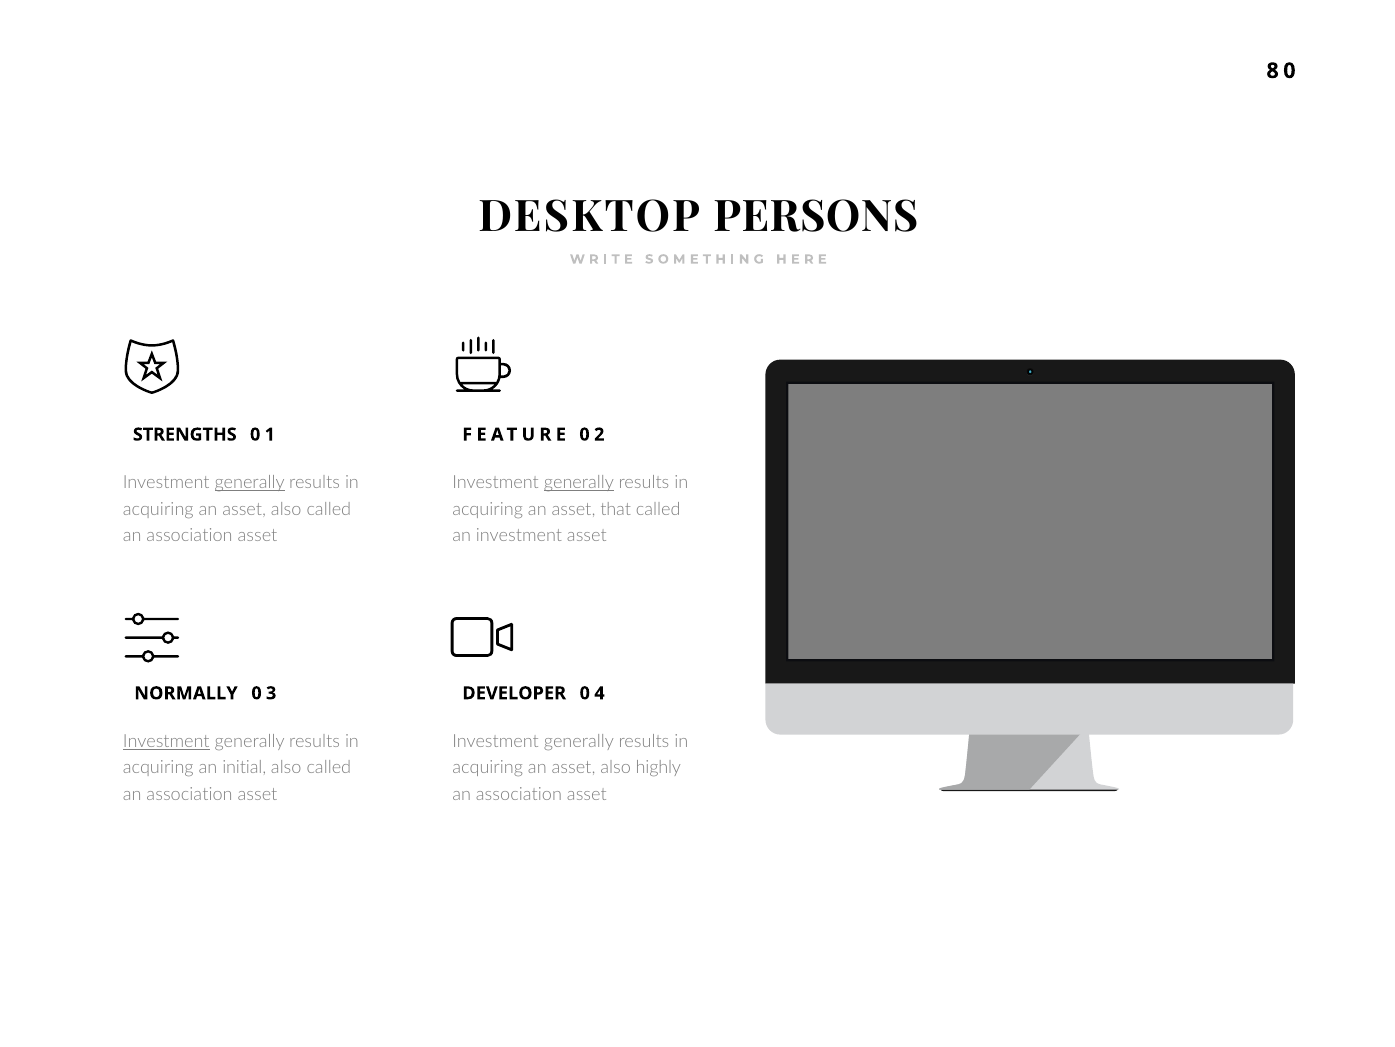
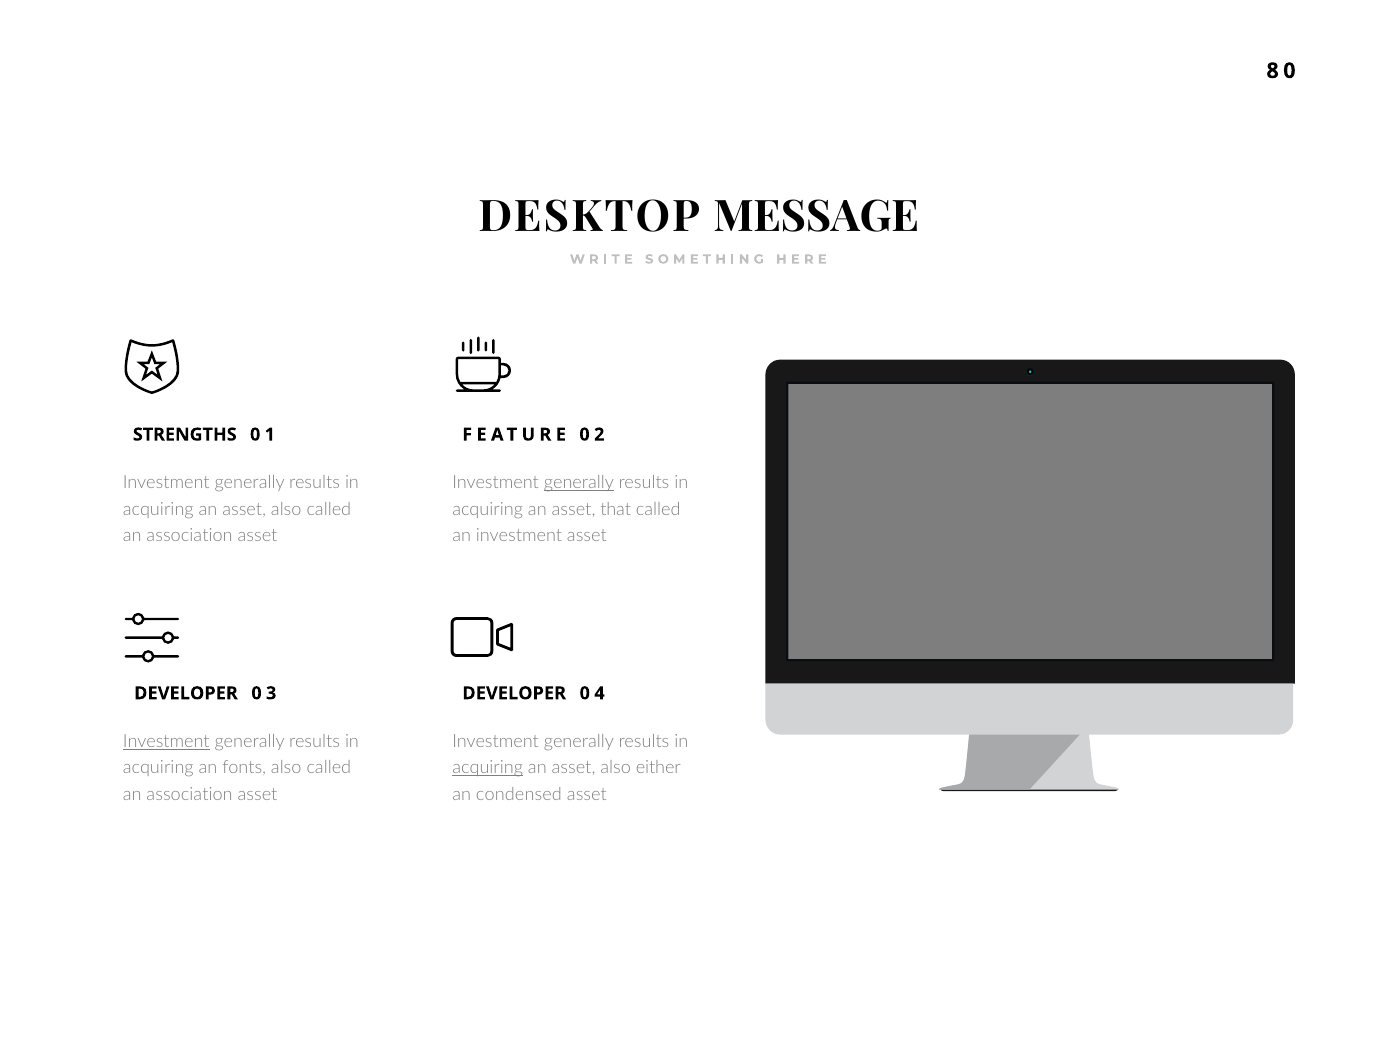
PERSONS: PERSONS -> MESSAGE
generally at (250, 482) underline: present -> none
NORMALLY at (186, 693): NORMALLY -> DEVELOPER
initial: initial -> fonts
acquiring at (488, 767) underline: none -> present
highly: highly -> either
association at (519, 794): association -> condensed
